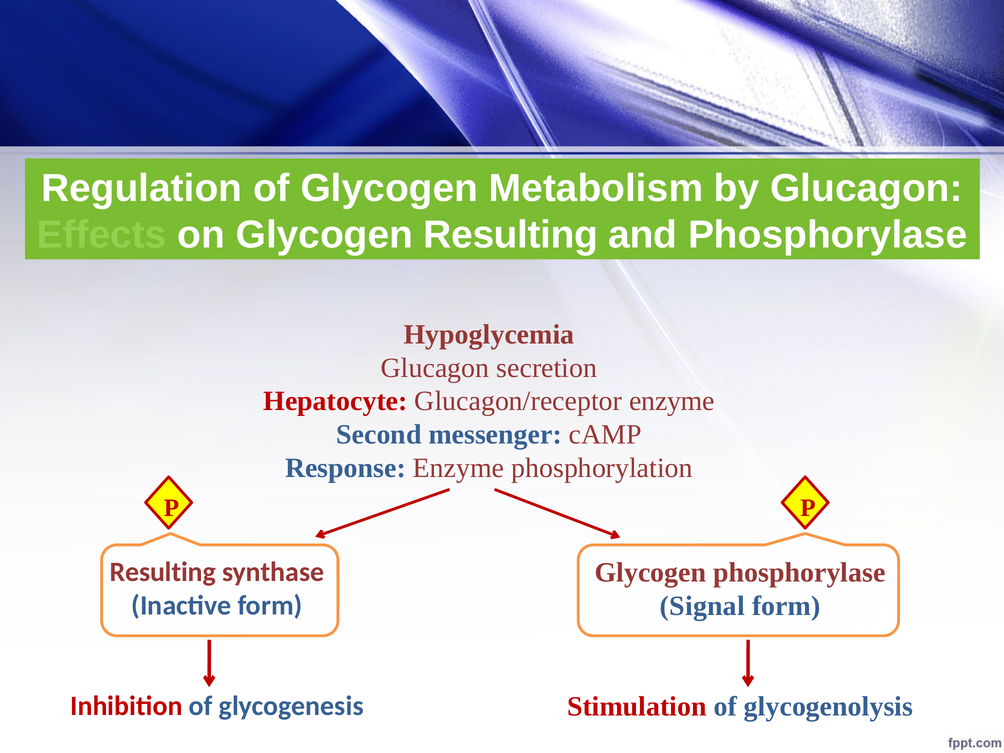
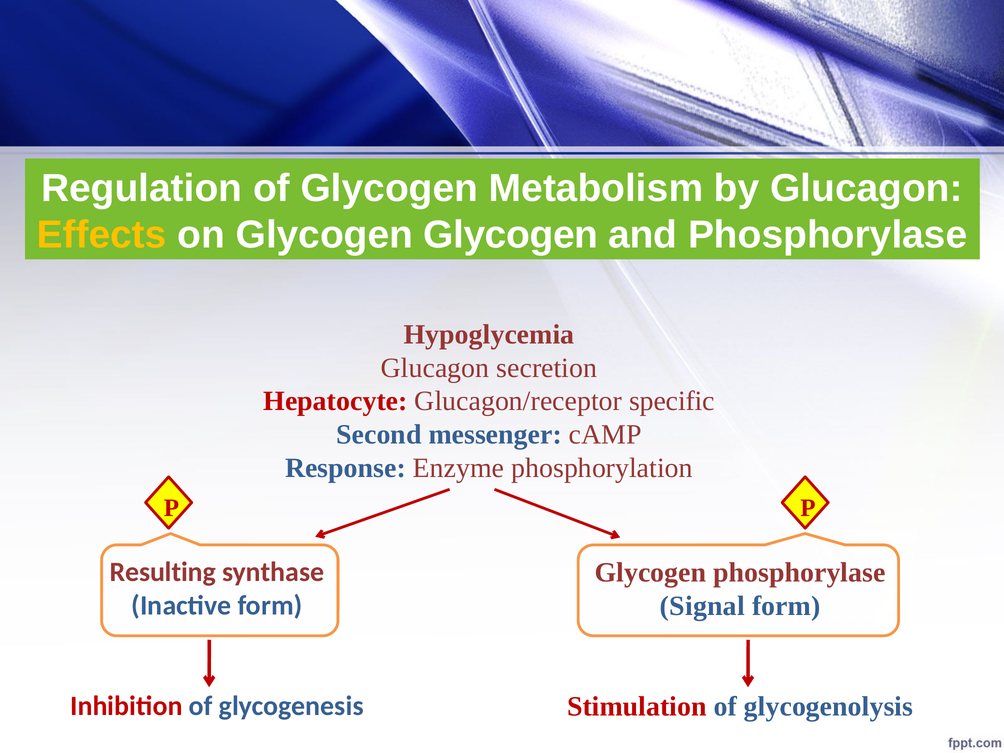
Effects colour: light green -> yellow
Glycogen Resulting: Resulting -> Glycogen
Glucagon/receptor enzyme: enzyme -> specific
